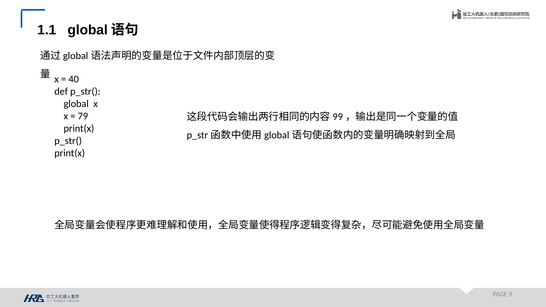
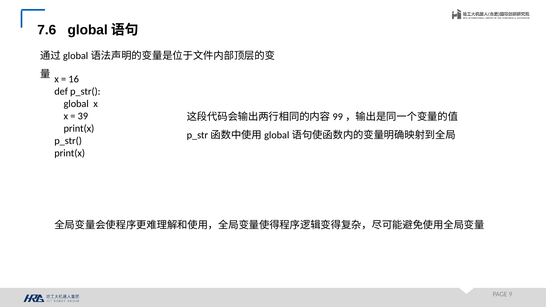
1.1: 1.1 -> 7.6
40: 40 -> 16
79: 79 -> 39
